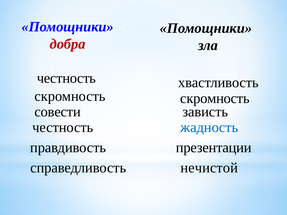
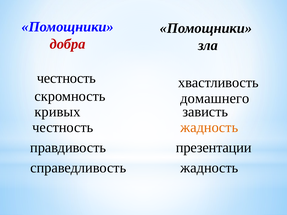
скромность at (215, 98): скромность -> домашнего
совести: совести -> кривых
жадность at (209, 128) colour: blue -> orange
нечистой at (209, 168): нечистой -> жадность
